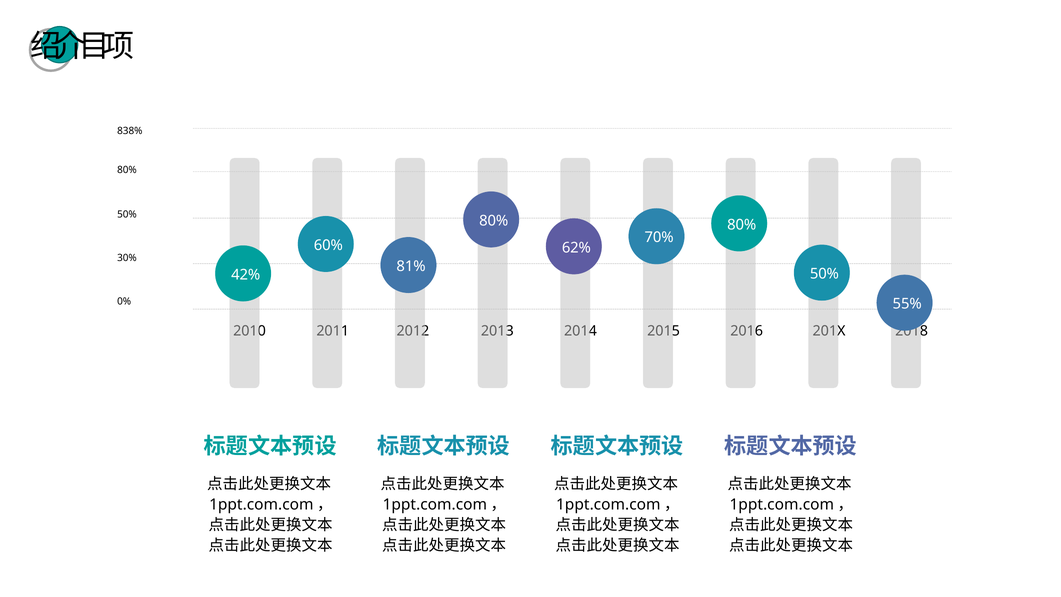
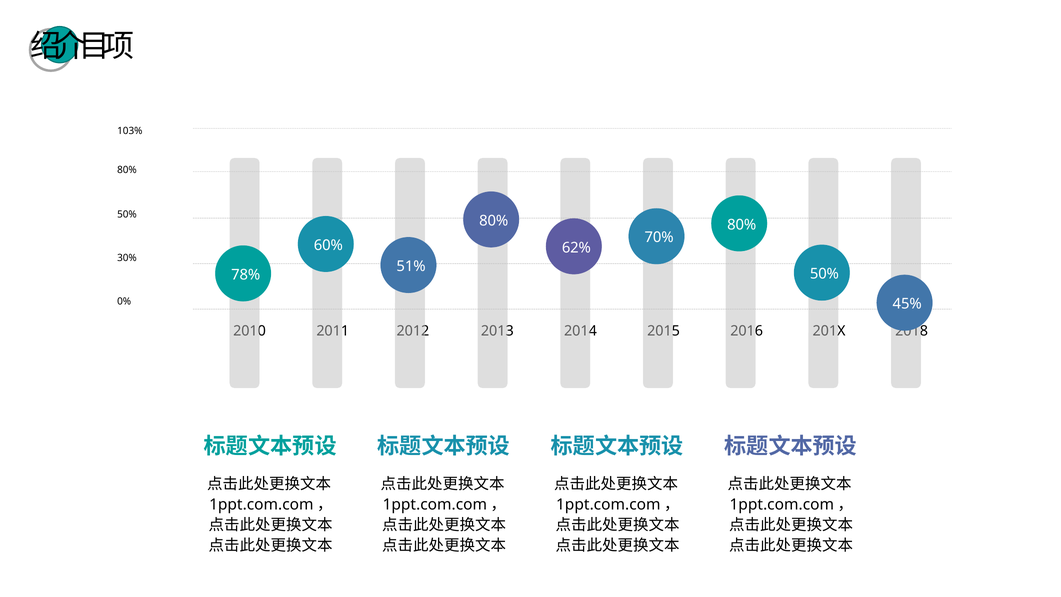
838%: 838% -> 103%
81%: 81% -> 51%
42%: 42% -> 78%
55%: 55% -> 45%
